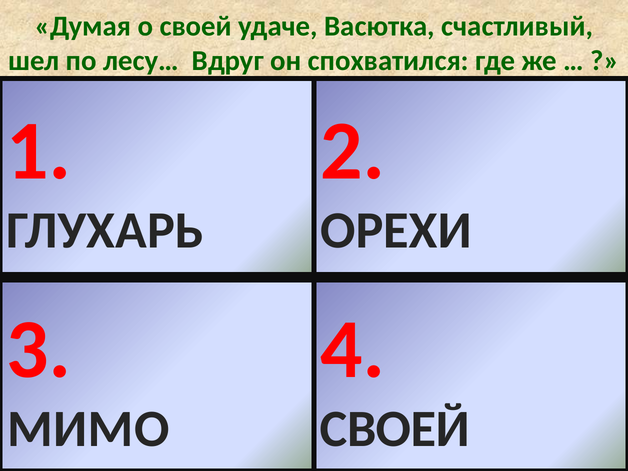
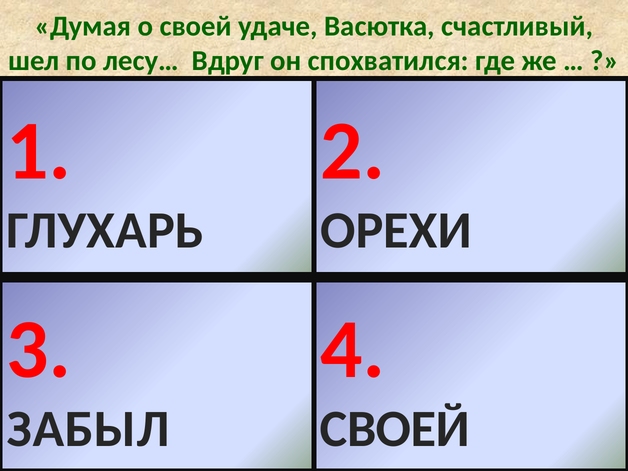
МИМО: МИМО -> ЗАБЫЛ
